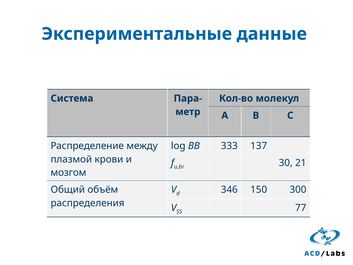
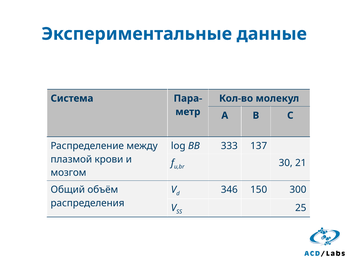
77: 77 -> 25
